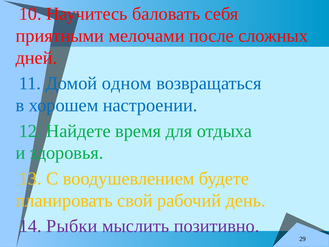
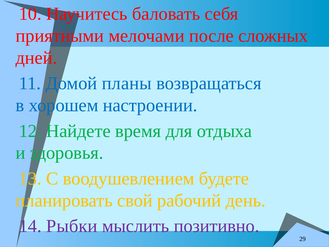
одном: одном -> планы
